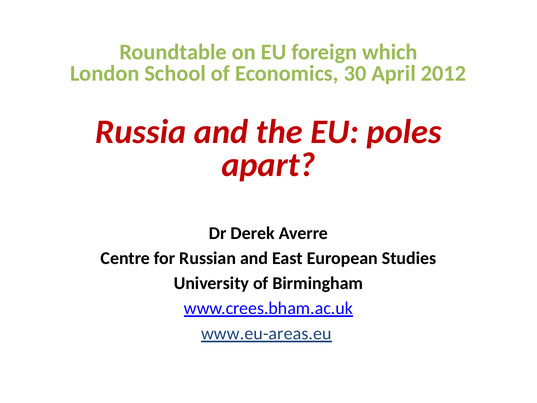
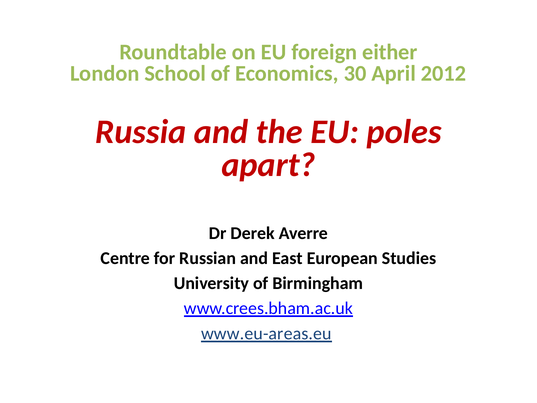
which: which -> either
